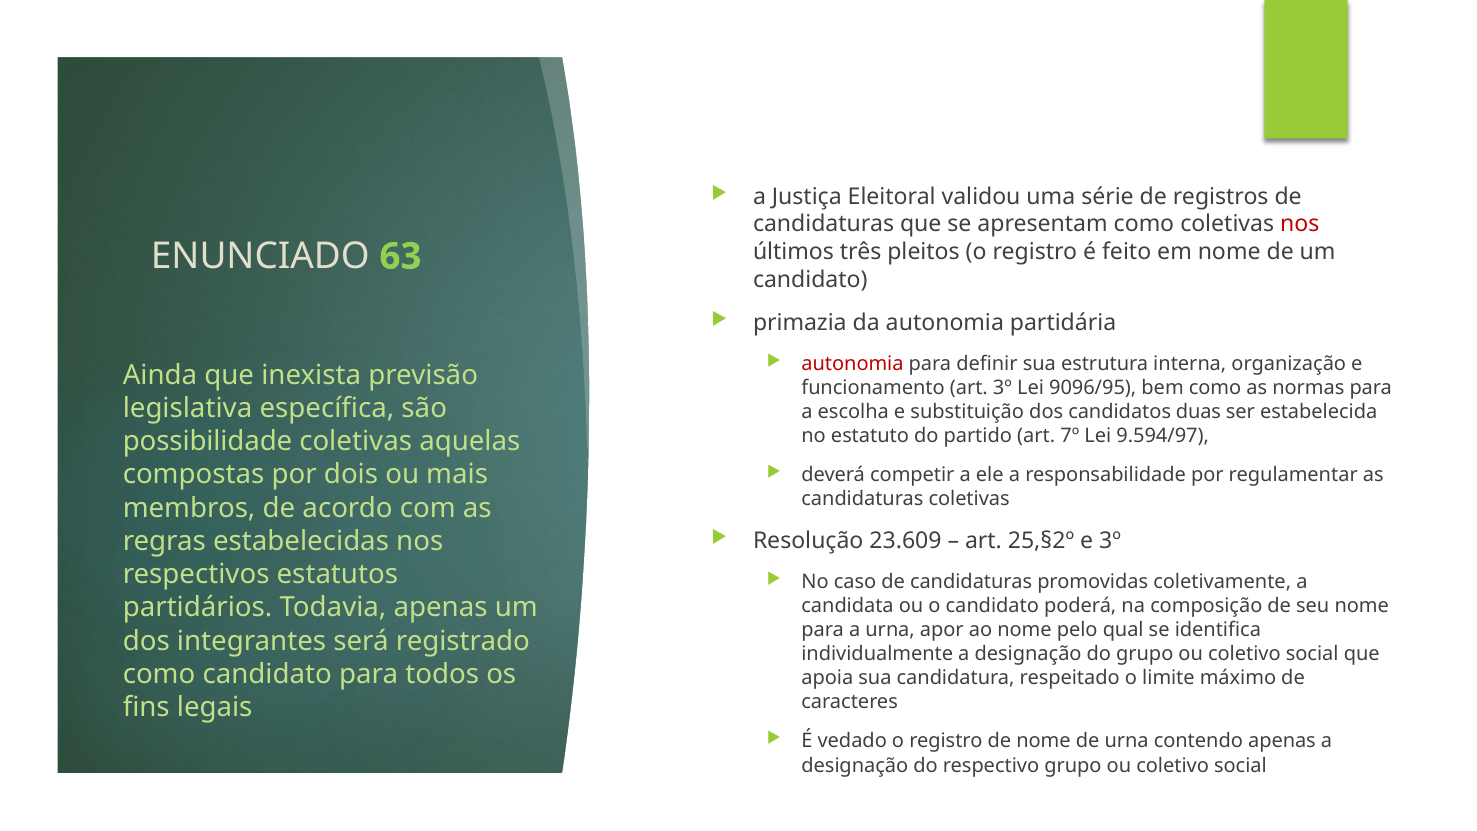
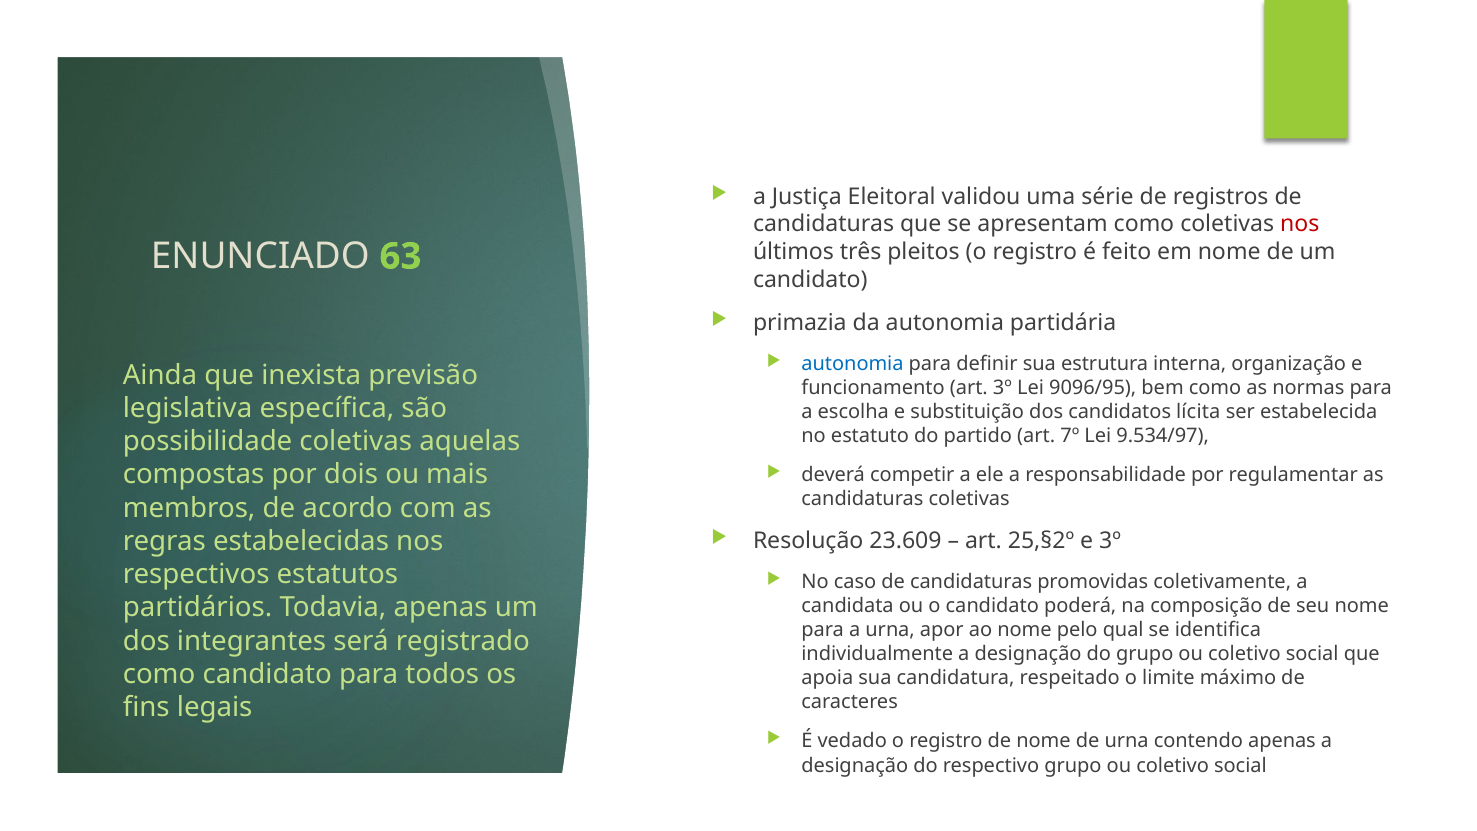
autonomia at (853, 364) colour: red -> blue
duas: duas -> lícita
9.594/97: 9.594/97 -> 9.534/97
